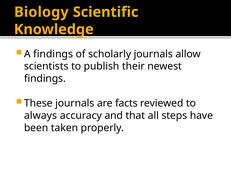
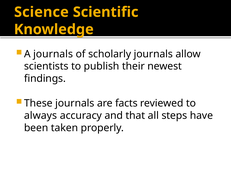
Biology: Biology -> Science
A findings: findings -> journals
